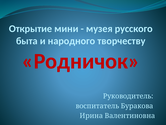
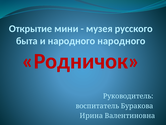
народного творчеству: творчеству -> народного
